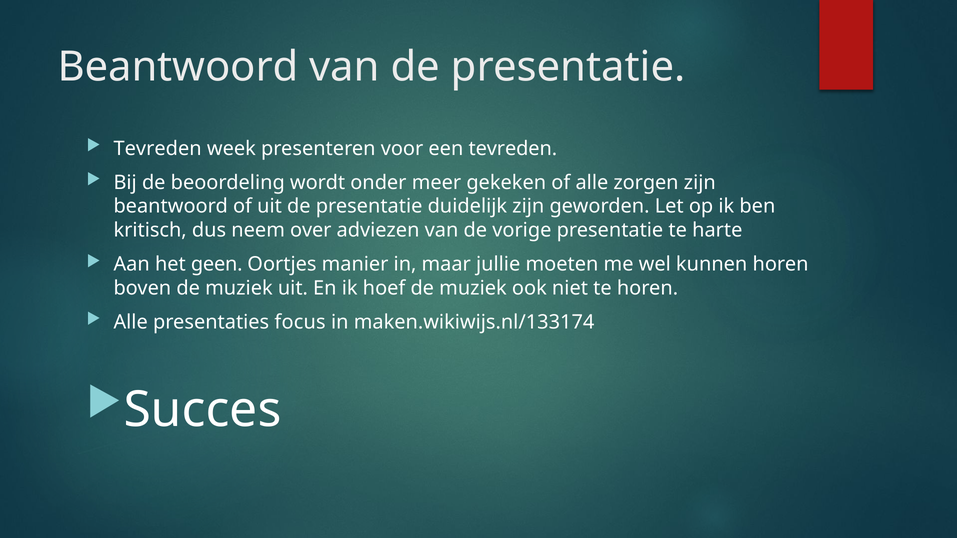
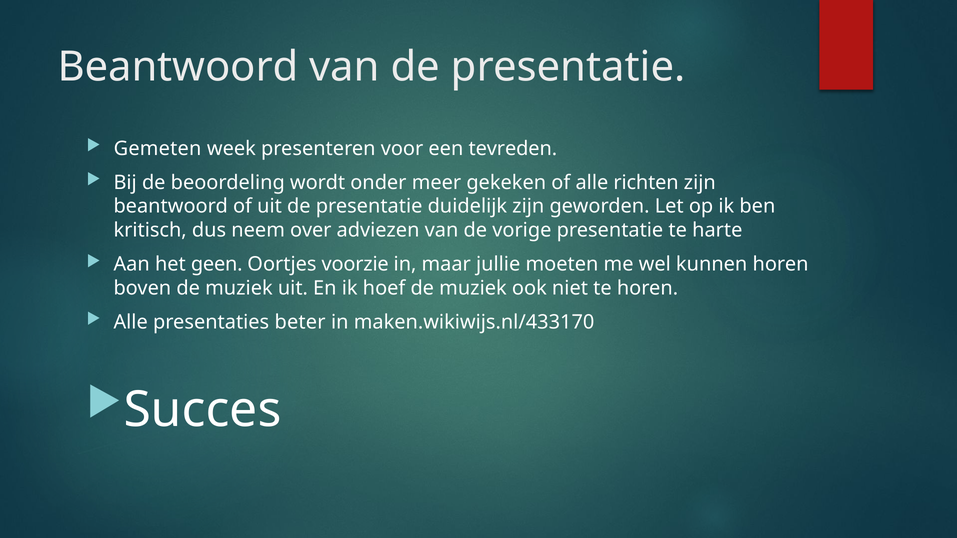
Tevreden at (158, 149): Tevreden -> Gemeten
zorgen: zorgen -> richten
manier: manier -> voorzie
focus: focus -> beter
maken.wikiwijs.nl/133174: maken.wikiwijs.nl/133174 -> maken.wikiwijs.nl/433170
